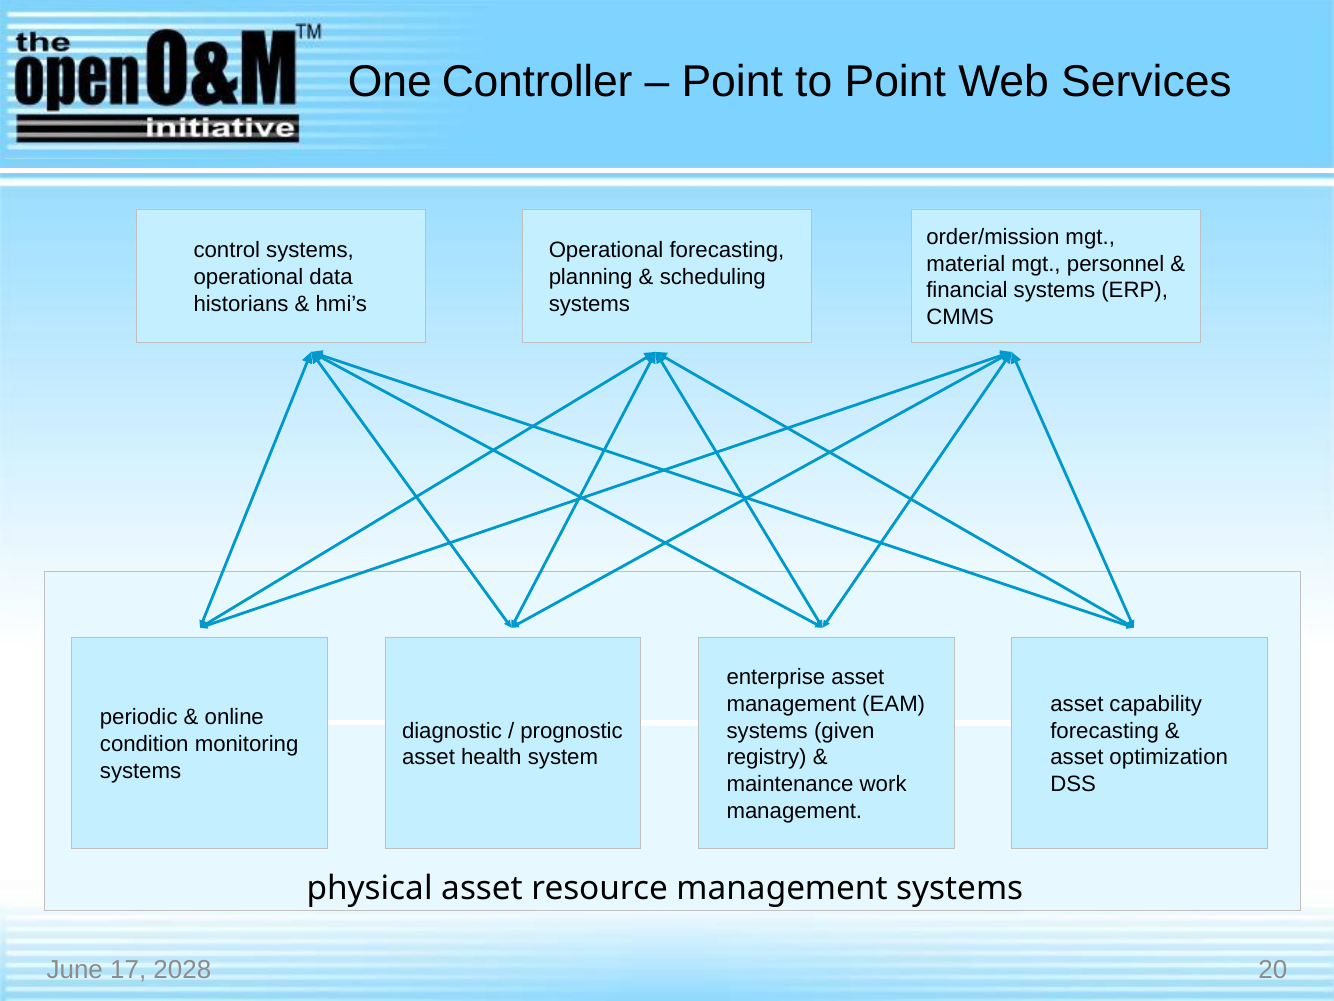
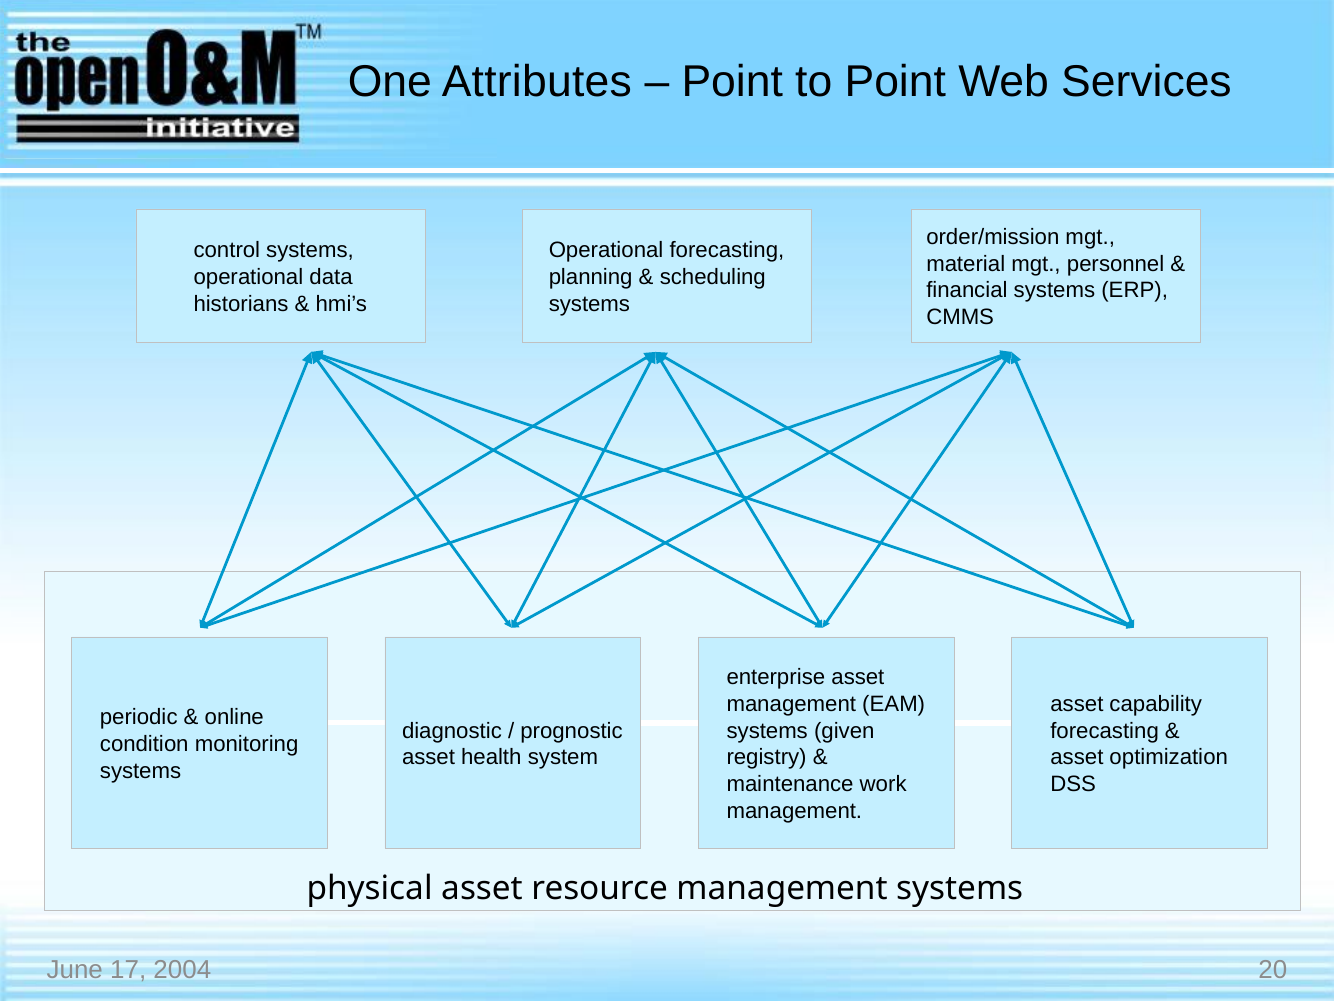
Controller: Controller -> Attributes
2028: 2028 -> 2004
